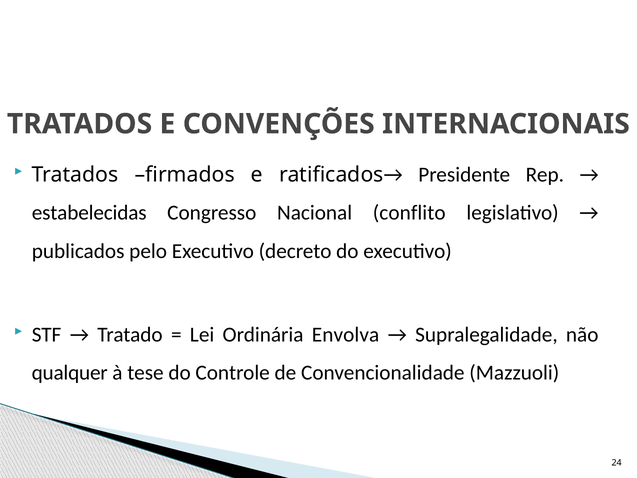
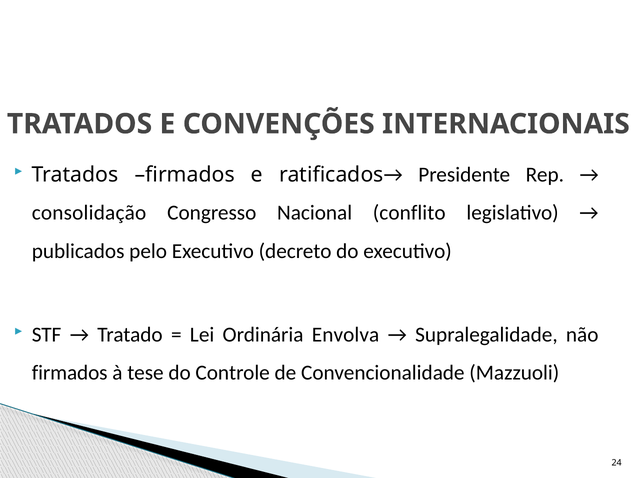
estabelecidas: estabelecidas -> consolidação
qualquer at (70, 373): qualquer -> firmados
